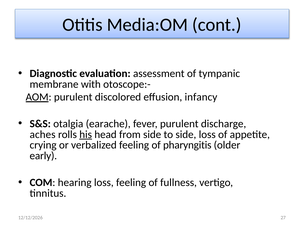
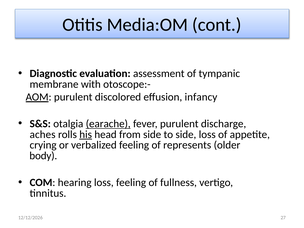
earache underline: none -> present
pharyngitis: pharyngitis -> represents
early: early -> body
